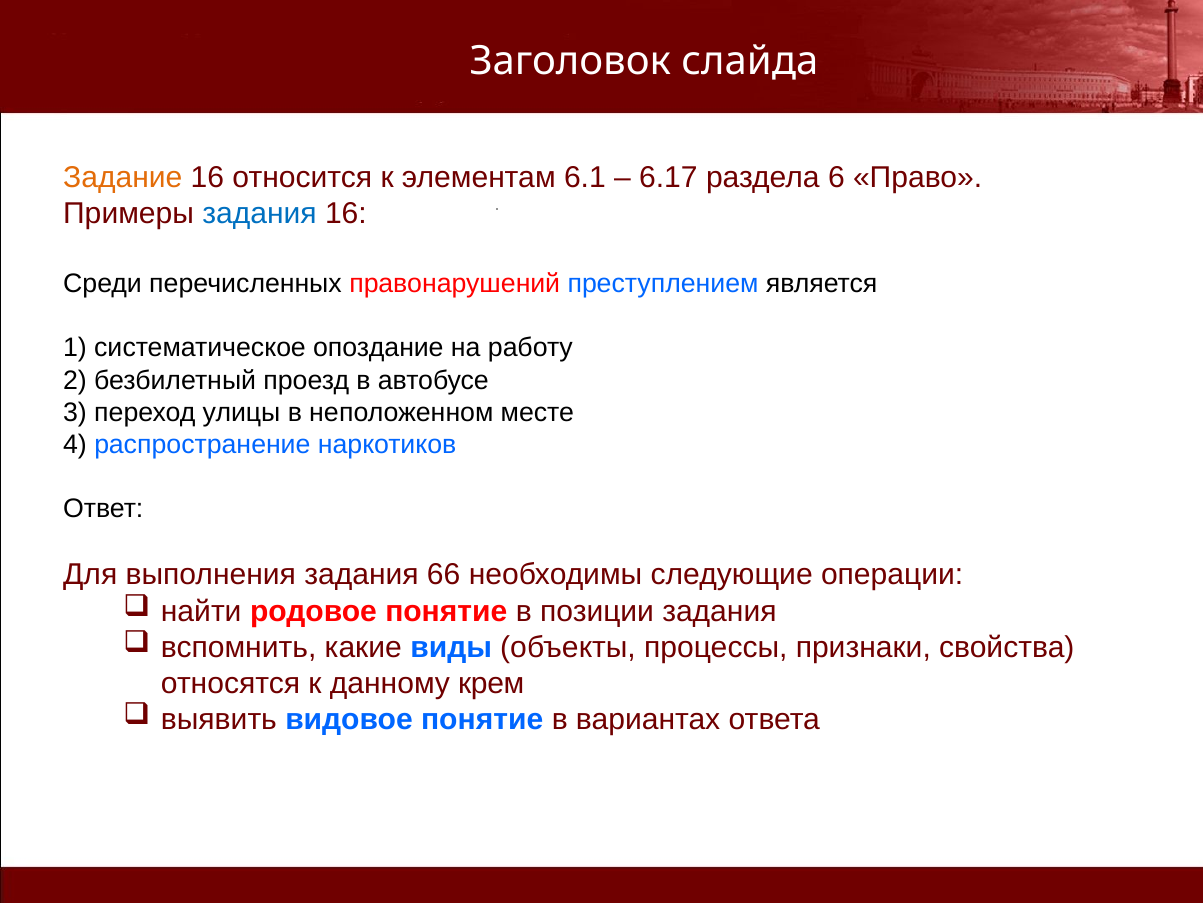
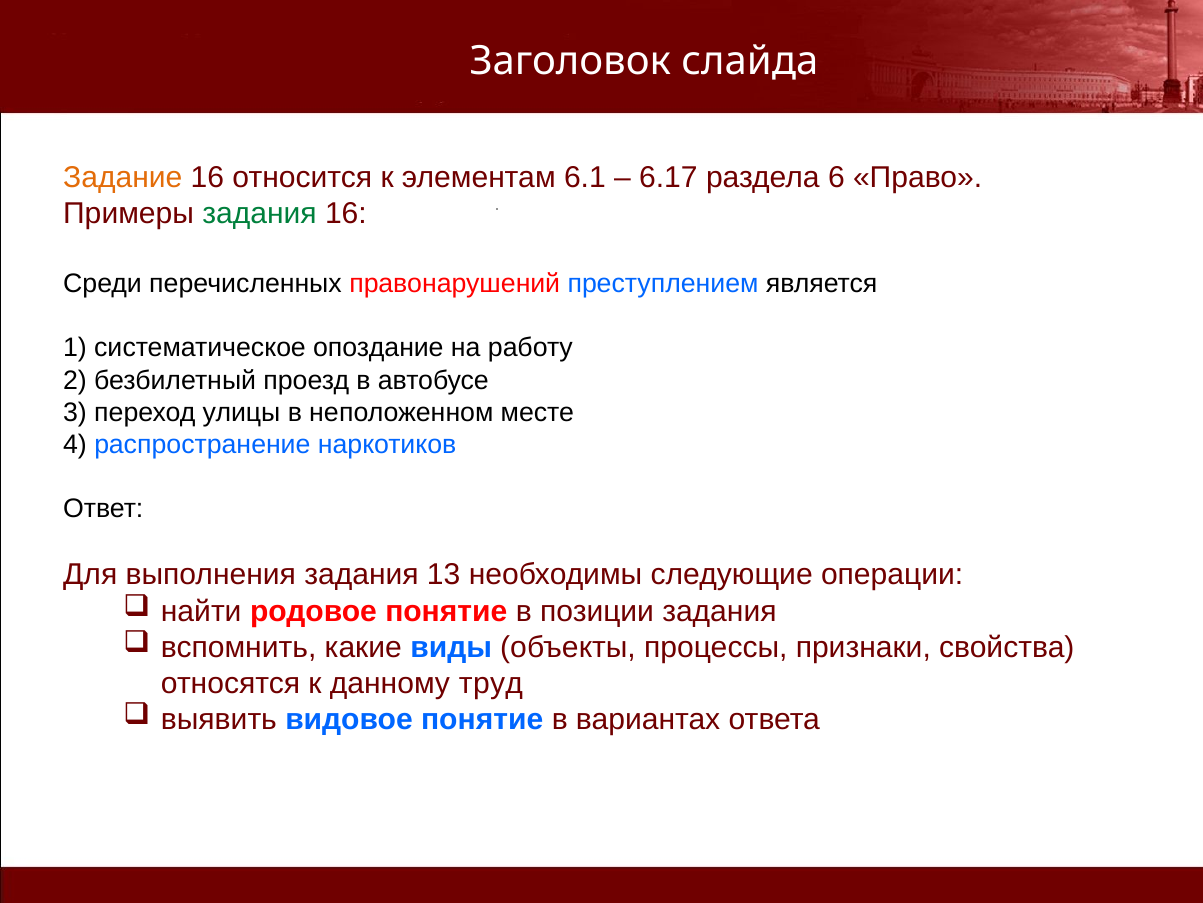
задания at (259, 214) colour: blue -> green
66: 66 -> 13
крем: крем -> труд
